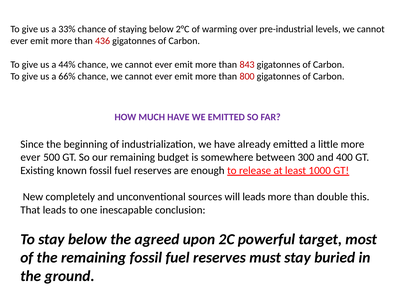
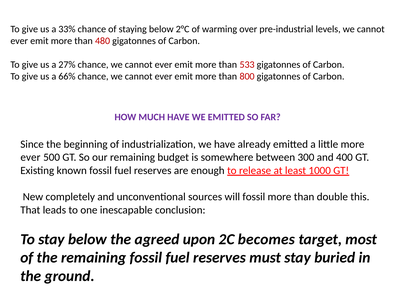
436: 436 -> 480
44%: 44% -> 27%
843: 843 -> 533
will leads: leads -> fossil
powerful: powerful -> becomes
